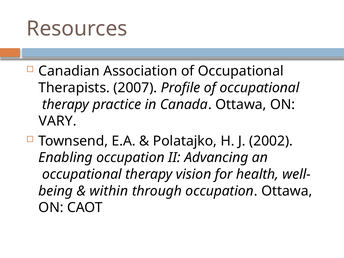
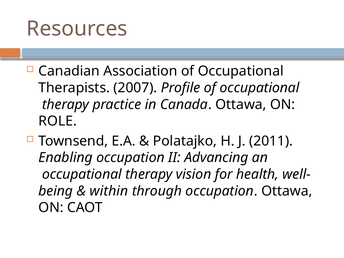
VARY: VARY -> ROLE
2002: 2002 -> 2011
